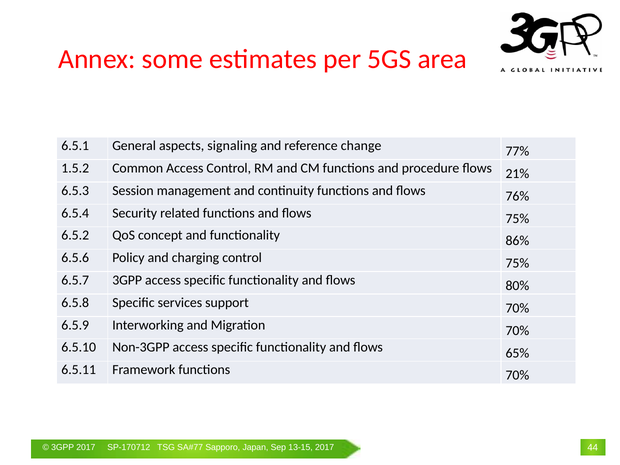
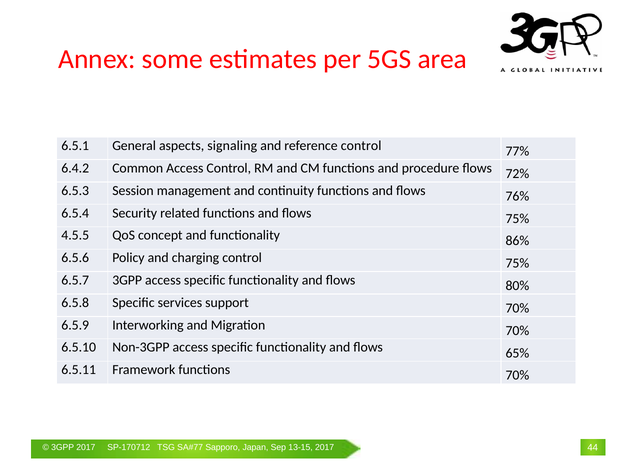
reference change: change -> control
1.5.2: 1.5.2 -> 6.4.2
21%: 21% -> 72%
6.5.2: 6.5.2 -> 4.5.5
